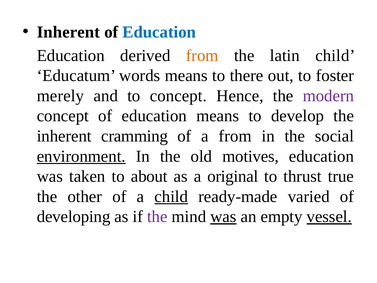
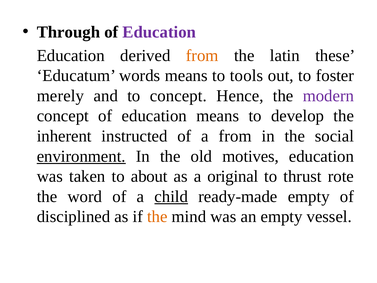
Inherent at (68, 32): Inherent -> Through
Education at (159, 32) colour: blue -> purple
latin child: child -> these
there: there -> tools
cramming: cramming -> instructed
true: true -> rote
other: other -> word
ready-made varied: varied -> empty
developing: developing -> disciplined
the at (157, 216) colour: purple -> orange
was at (223, 216) underline: present -> none
vessel underline: present -> none
